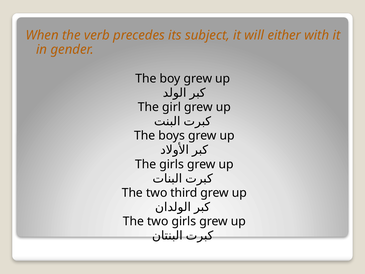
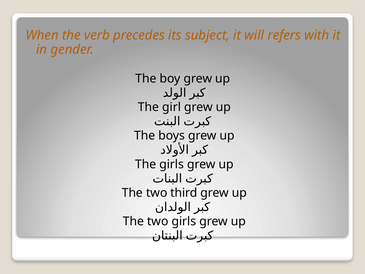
either: either -> refers
